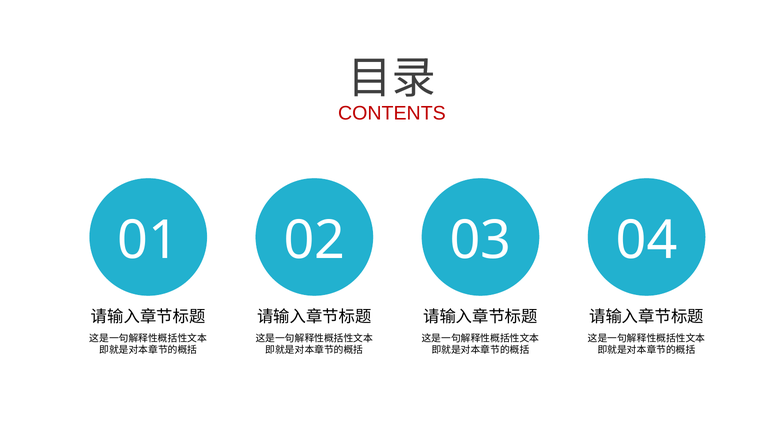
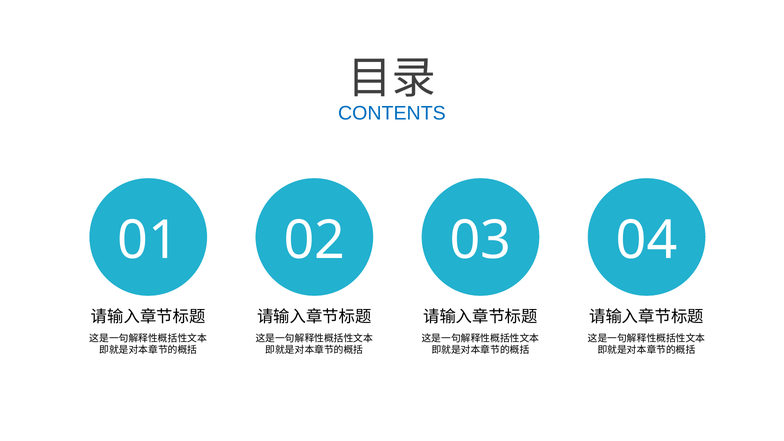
CONTENTS colour: red -> blue
